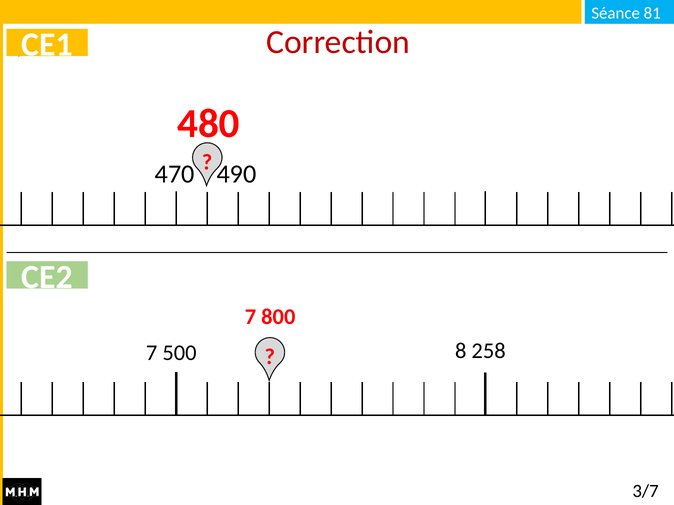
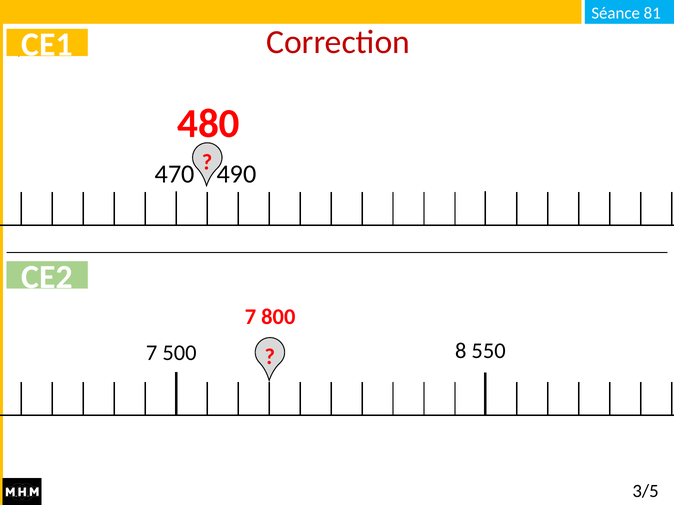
258: 258 -> 550
3/7: 3/7 -> 3/5
